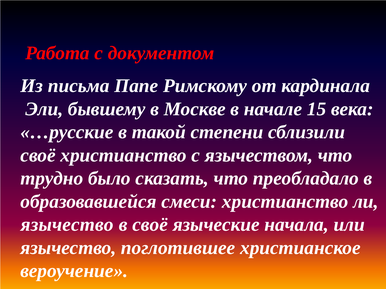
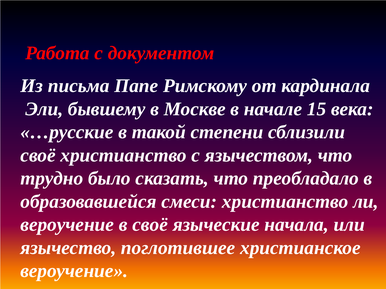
язычество at (67, 225): язычество -> вероучение
